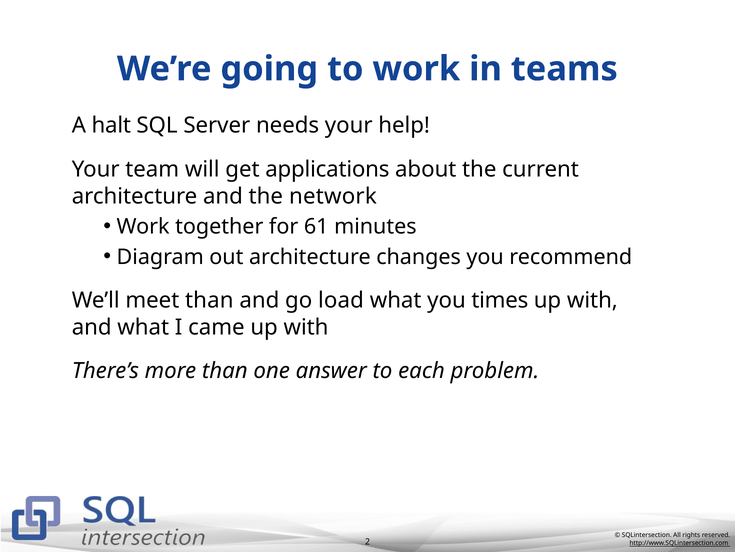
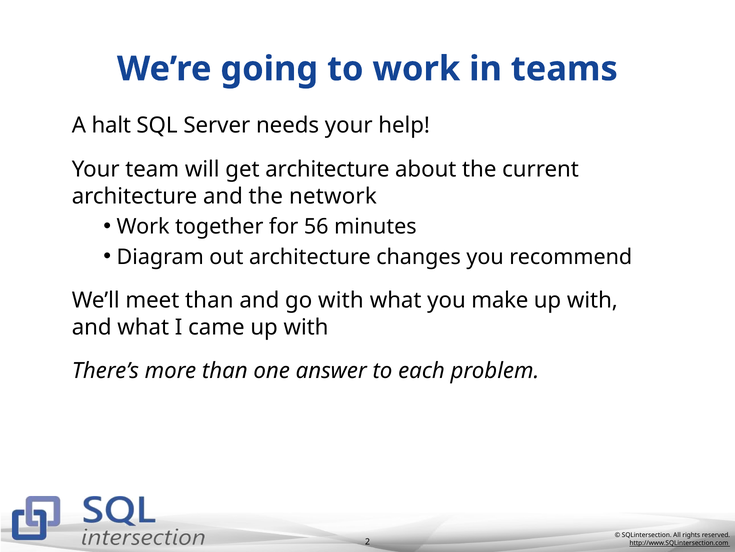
get applications: applications -> architecture
61: 61 -> 56
go load: load -> with
times: times -> make
